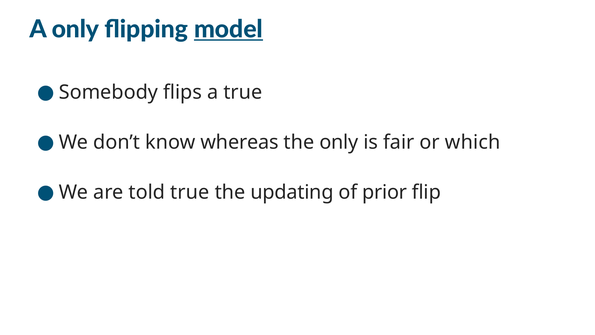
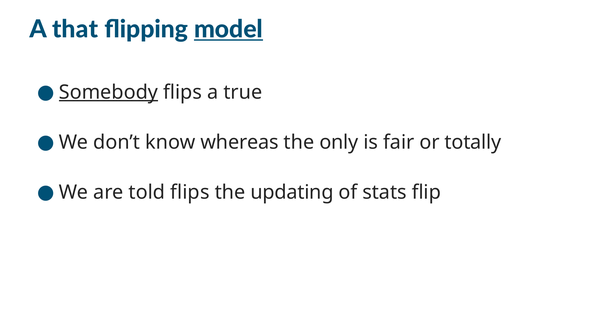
A only: only -> that
Somebody underline: none -> present
which: which -> totally
told true: true -> flips
prior: prior -> stats
